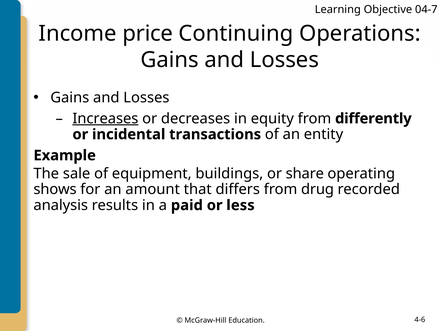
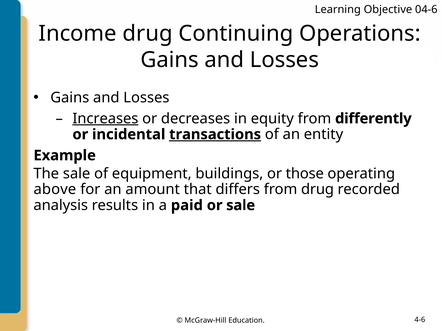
04-7: 04-7 -> 04-6
Income price: price -> drug
transactions underline: none -> present
share: share -> those
shows: shows -> above
or less: less -> sale
